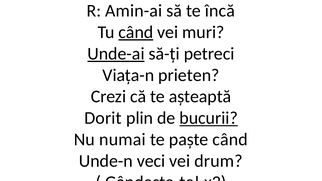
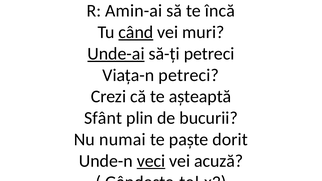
Viața-n prieten: prieten -> petreci
Dorit: Dorit -> Sfânt
bucurii underline: present -> none
paște când: când -> dorit
veci underline: none -> present
drum: drum -> acuză
